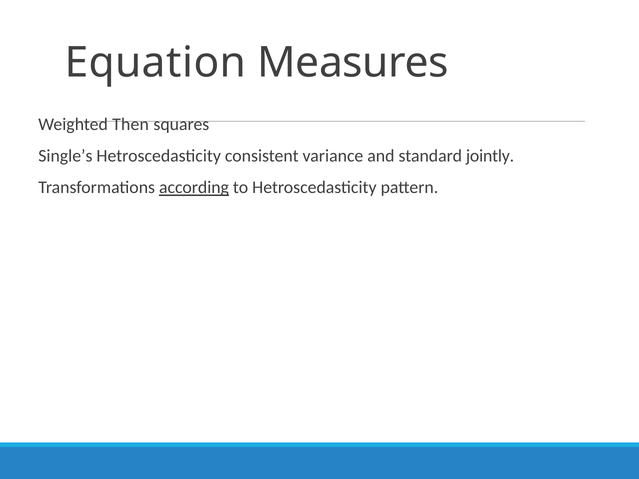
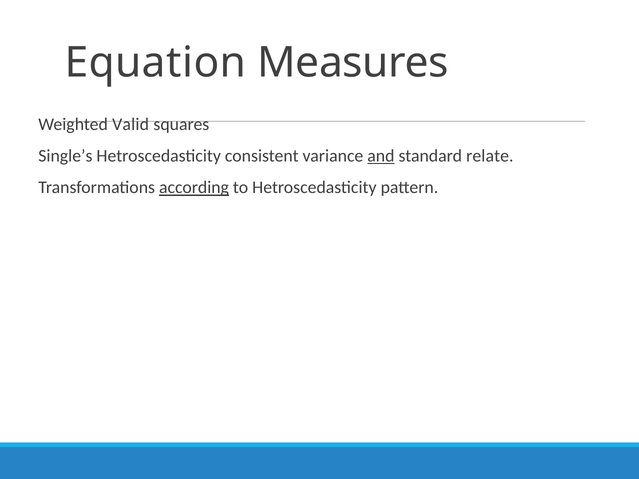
Then: Then -> Valid
and underline: none -> present
jointly: jointly -> relate
